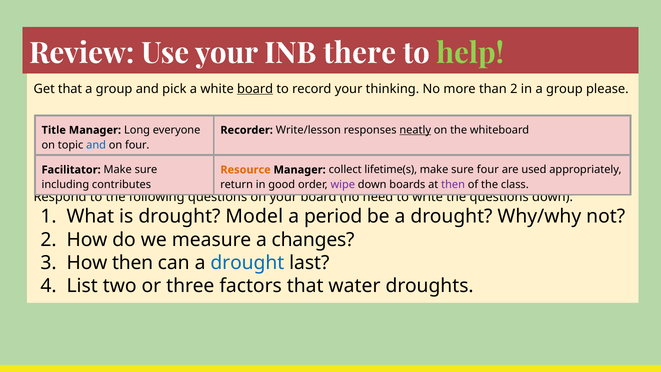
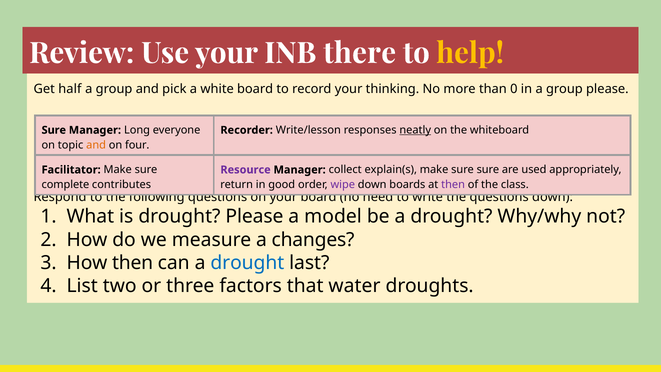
help colour: light green -> yellow
Get that: that -> half
board at (255, 89) underline: present -> none
than 2: 2 -> 0
Title at (54, 130): Title -> Sure
and at (96, 145) colour: blue -> orange
Resource colour: orange -> purple
lifetime(s: lifetime(s -> explain(s
sure four: four -> sure
including: including -> complete
drought Model: Model -> Please
period: period -> model
